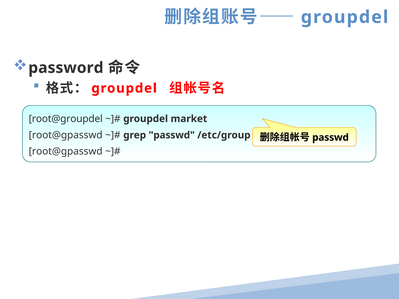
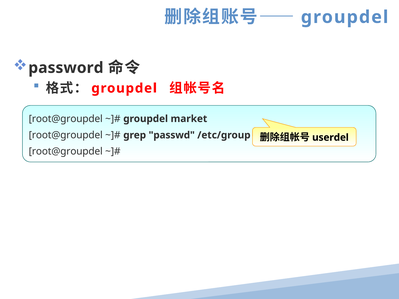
root@gpasswd at (66, 135): root@gpasswd -> root@groupdel
passwd at (330, 138): passwd -> userdel
root@gpasswd at (66, 152): root@gpasswd -> root@groupdel
